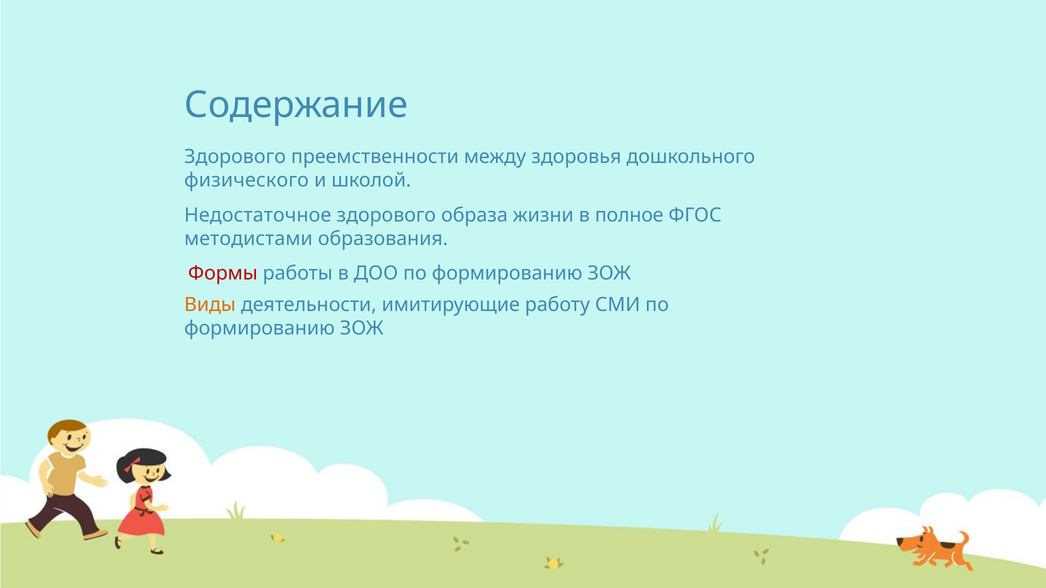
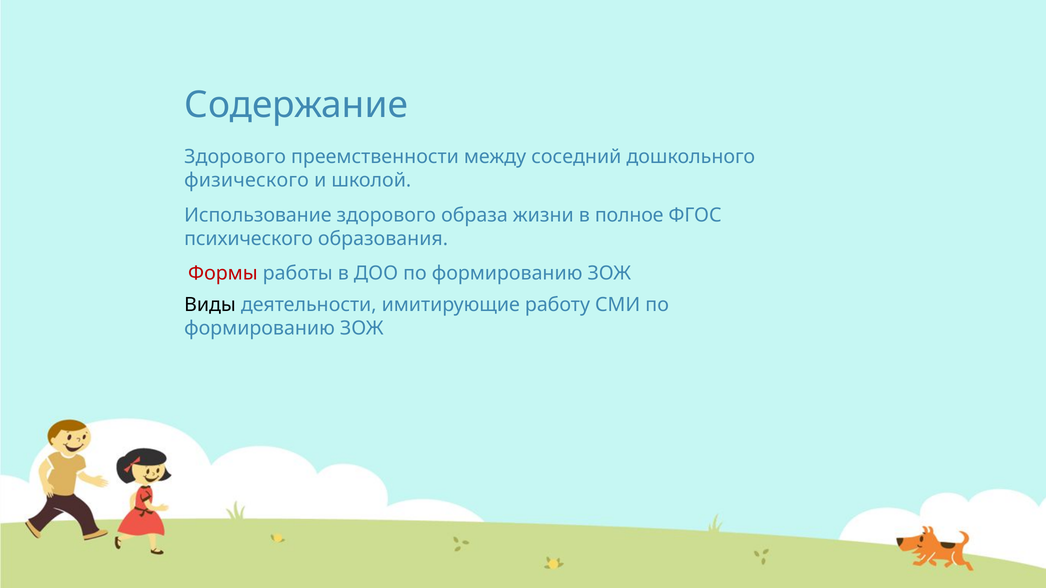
здоровья: здоровья -> соседний
Недостаточное: Недостаточное -> Использование
методистами: методистами -> психического
Виды colour: orange -> black
